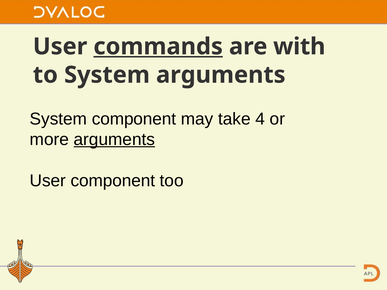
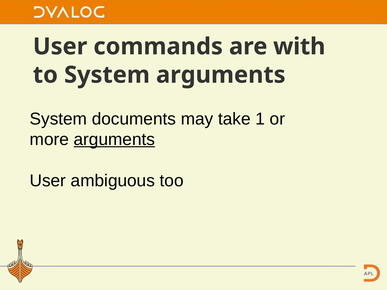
commands underline: present -> none
System component: component -> documents
4: 4 -> 1
User component: component -> ambiguous
